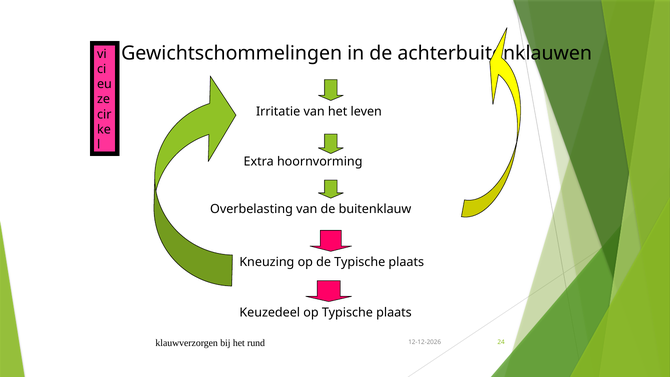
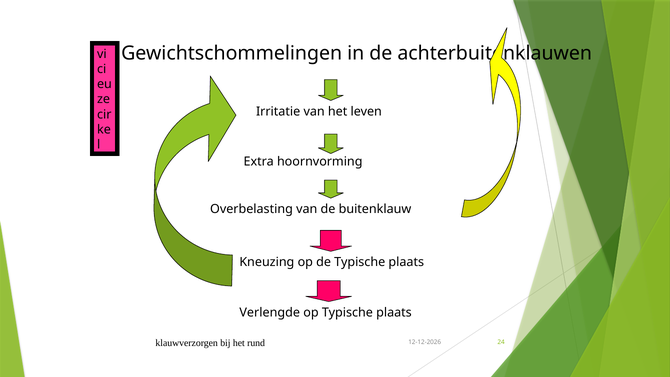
Keuzedeel: Keuzedeel -> Verlengde
